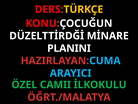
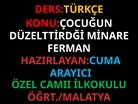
PLANINI: PLANINI -> FERMAN
